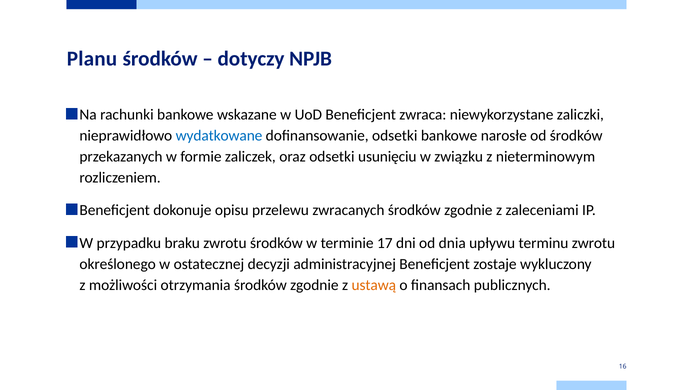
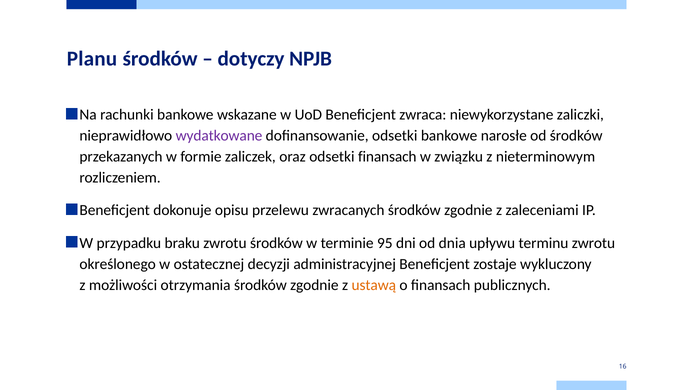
wydatkowane colour: blue -> purple
odsetki usunięciu: usunięciu -> finansach
17: 17 -> 95
